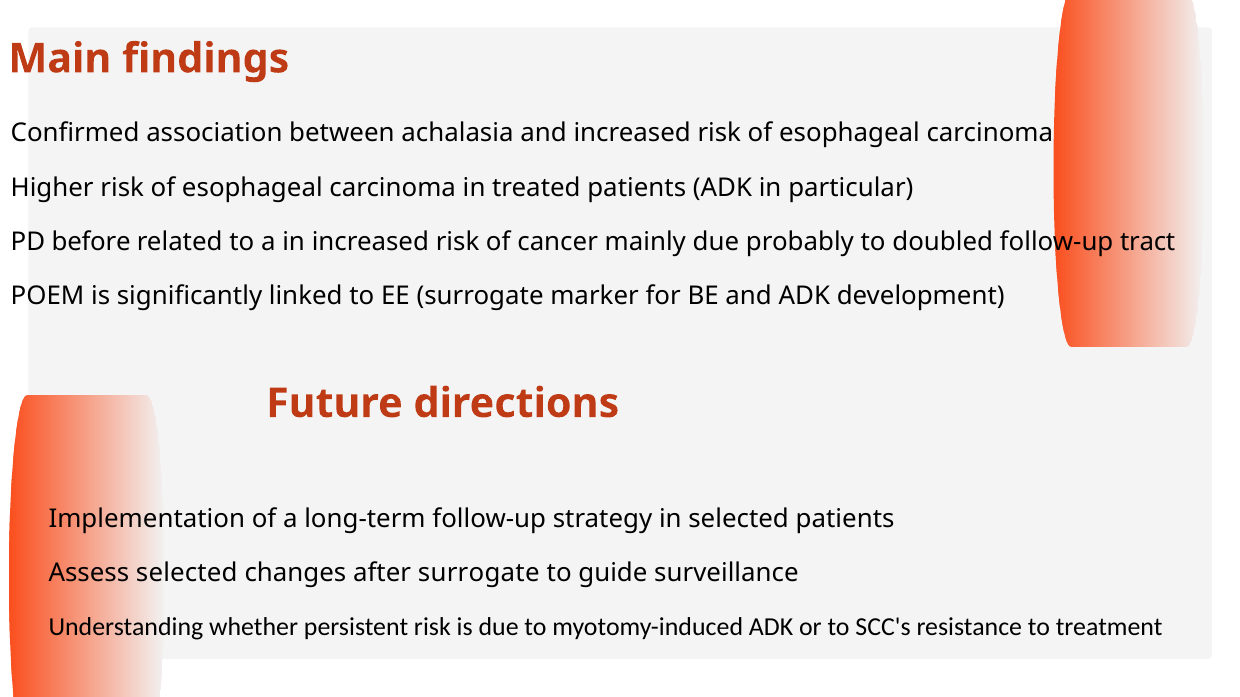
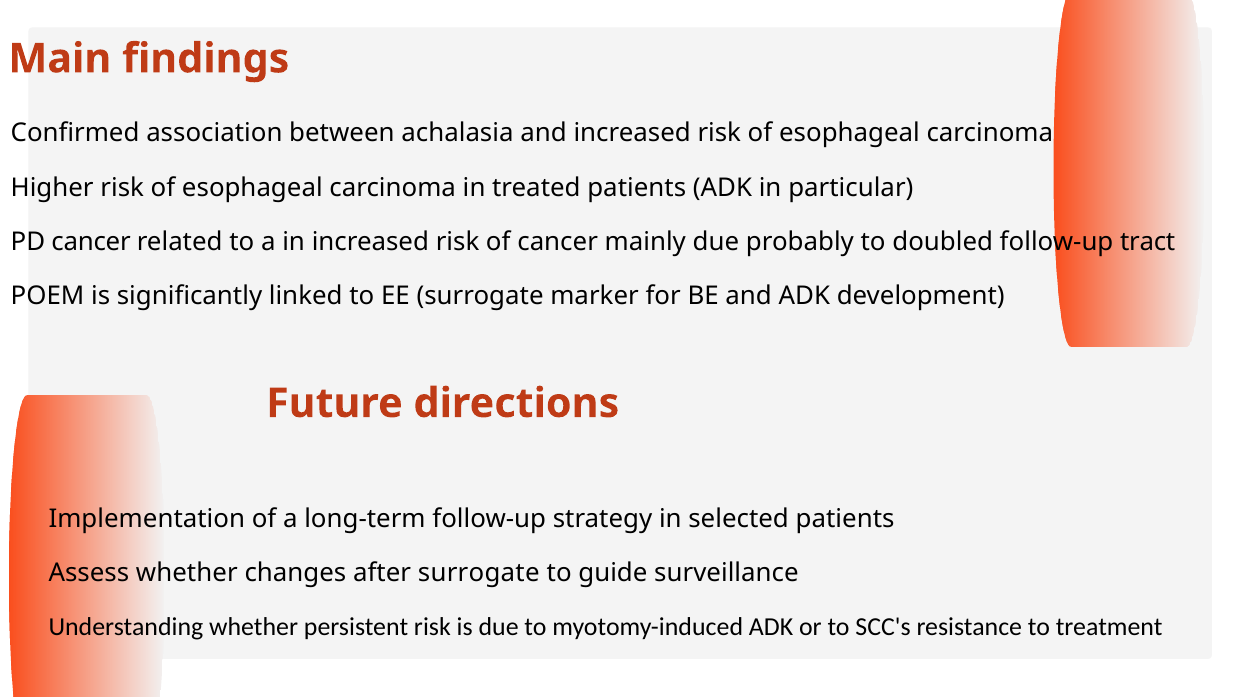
PD before: before -> cancer
Assess selected: selected -> whether
